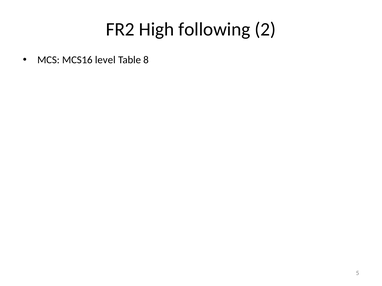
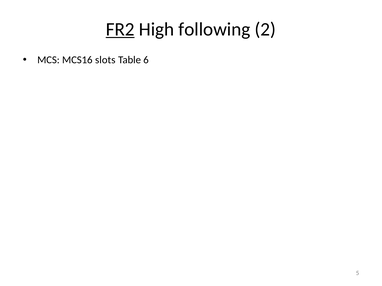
FR2 underline: none -> present
level: level -> slots
8: 8 -> 6
